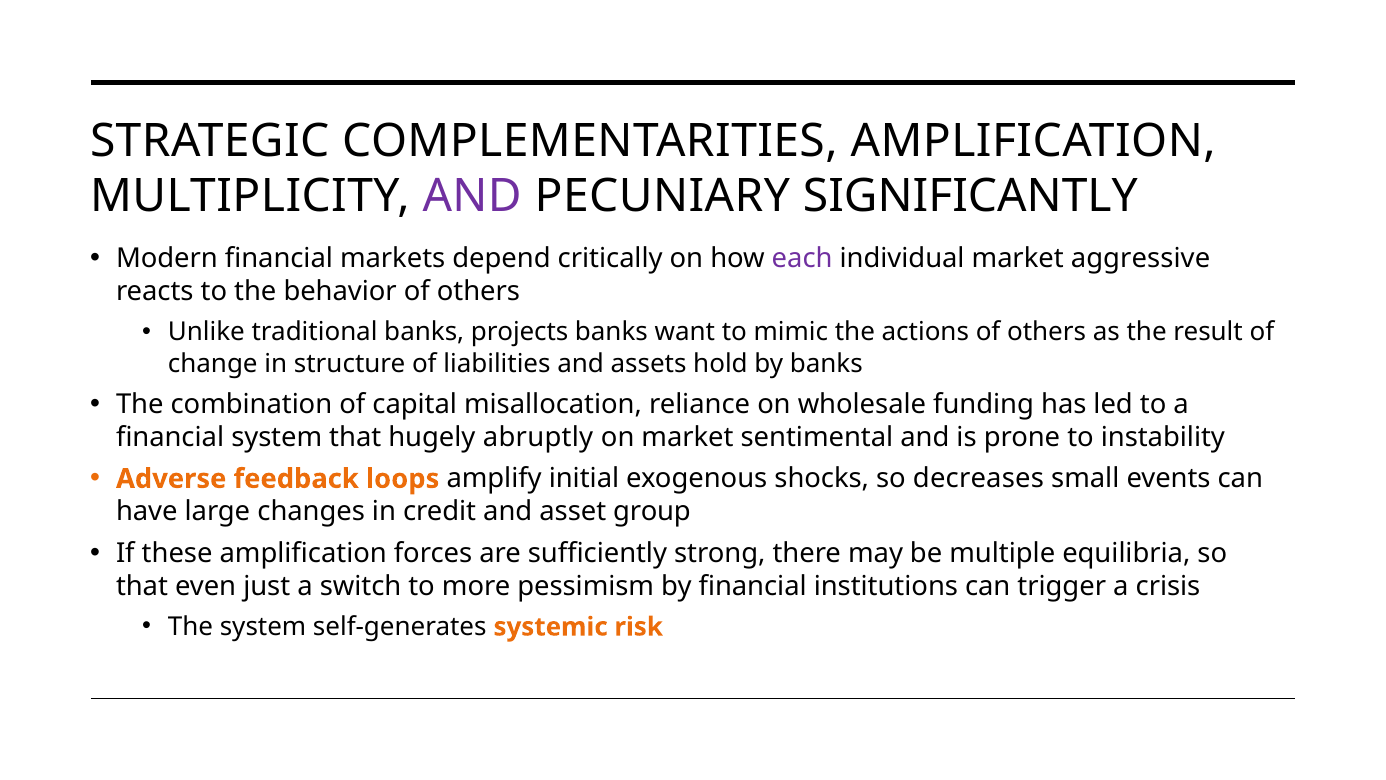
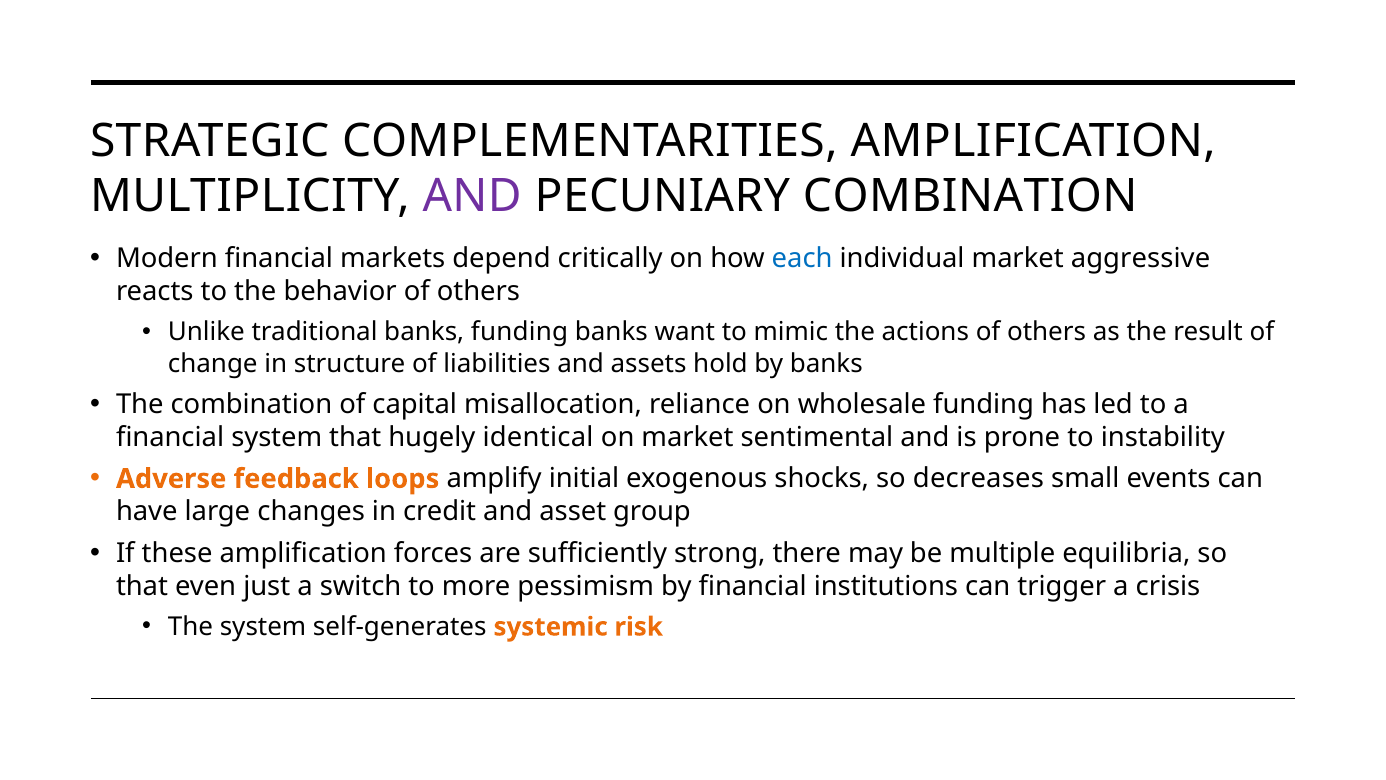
PECUNIARY SIGNIFICANTLY: SIGNIFICANTLY -> COMBINATION
each colour: purple -> blue
banks projects: projects -> funding
abruptly: abruptly -> identical
